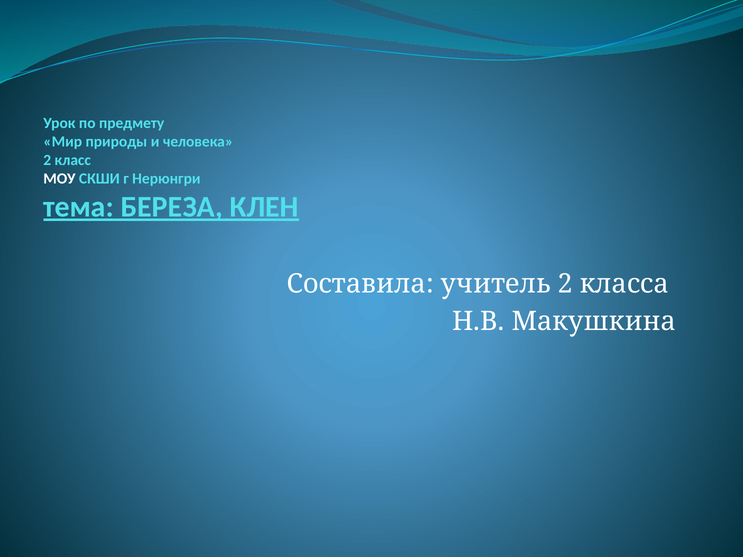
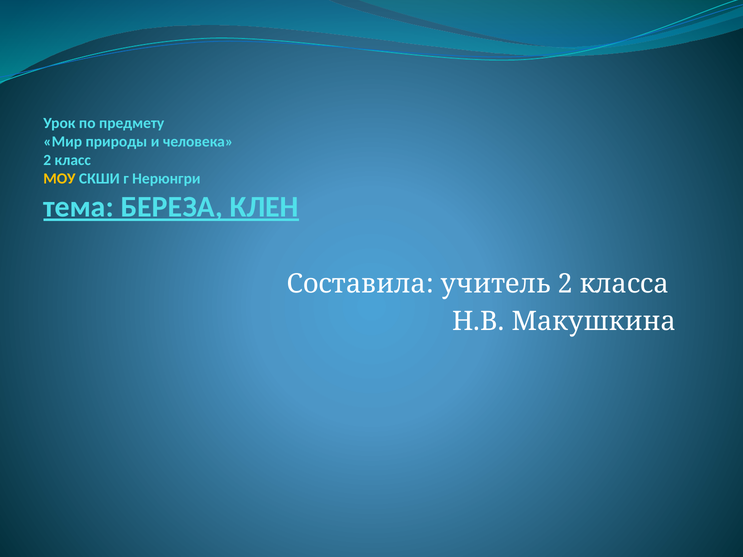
МОУ colour: white -> yellow
